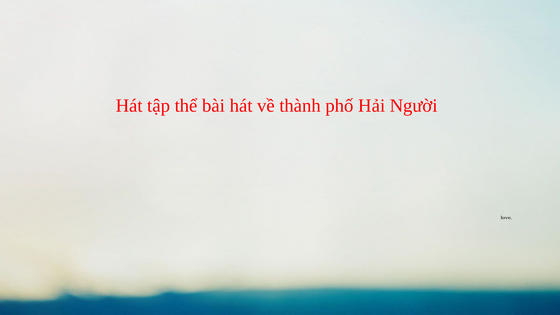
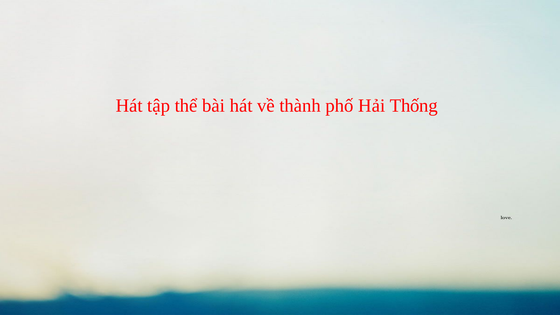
Người: Người -> Thống
